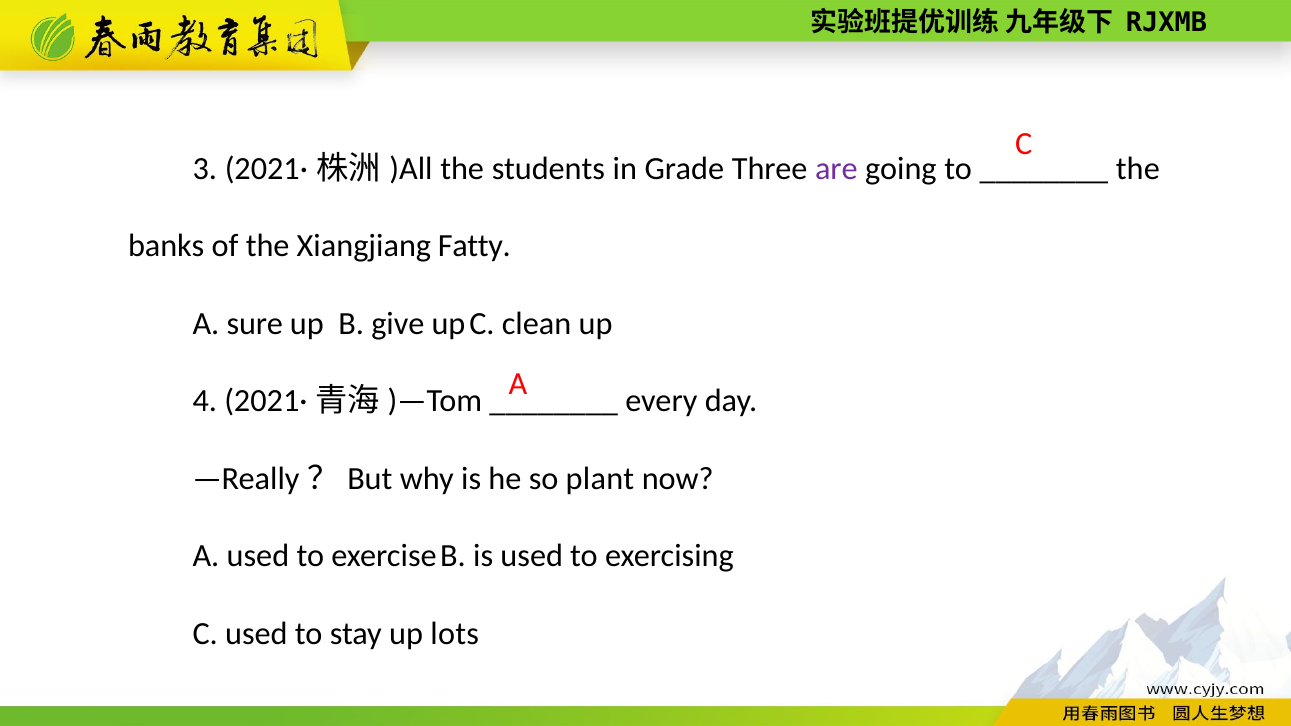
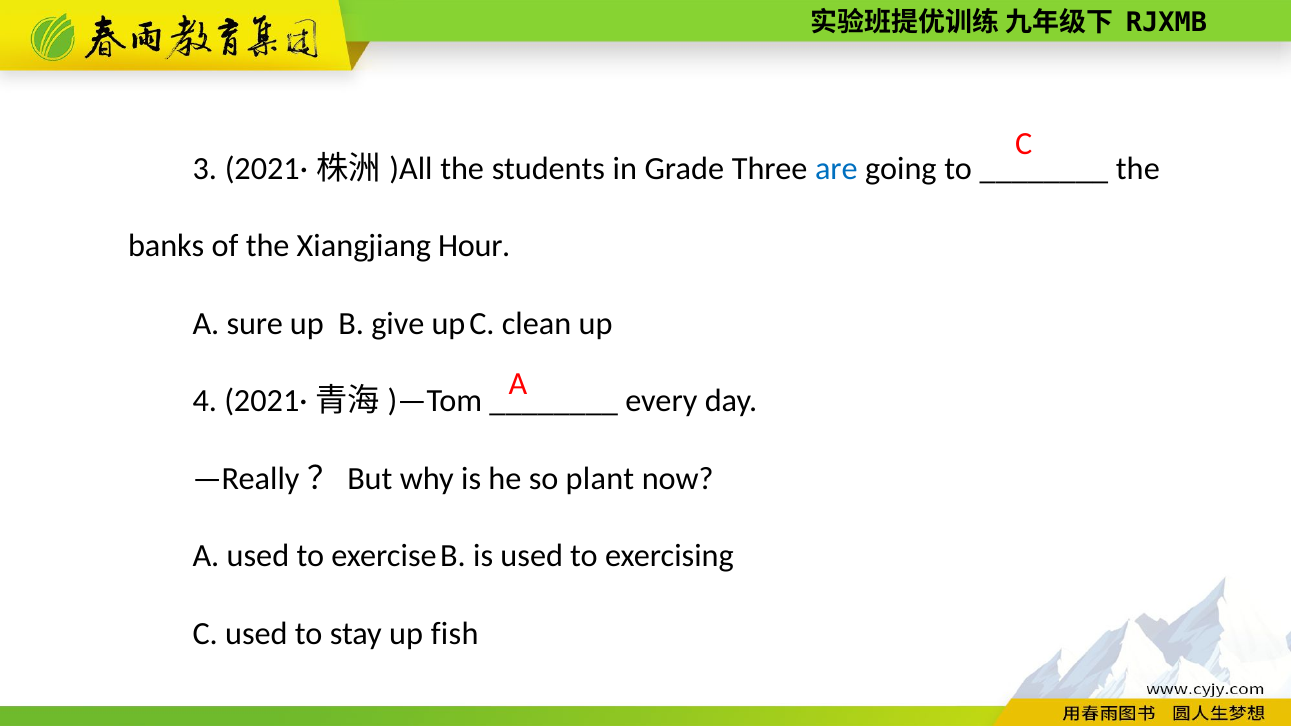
are colour: purple -> blue
Fatty: Fatty -> Hour
lots: lots -> fish
